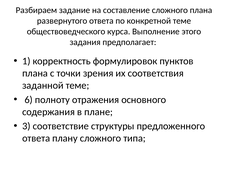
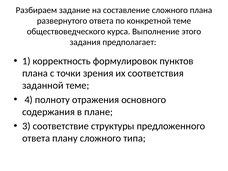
6: 6 -> 4
